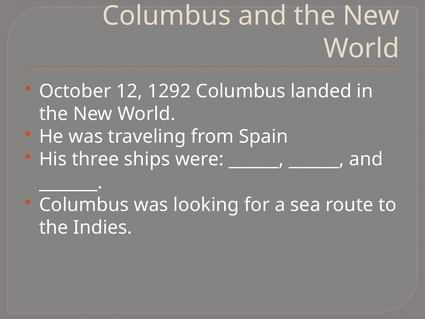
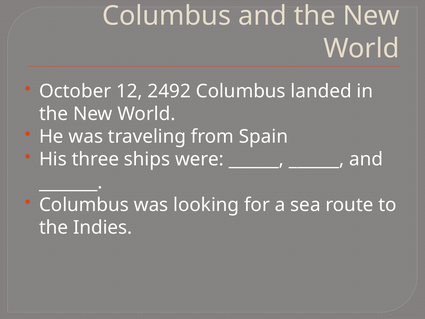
1292: 1292 -> 2492
